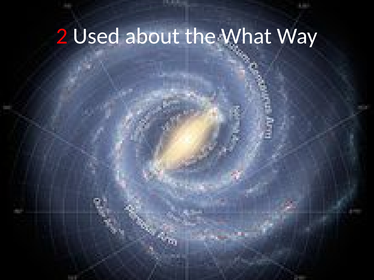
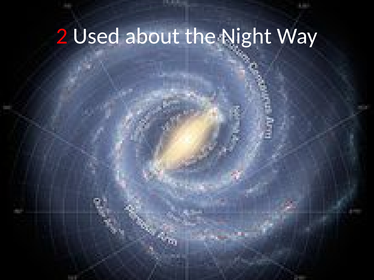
What: What -> Night
